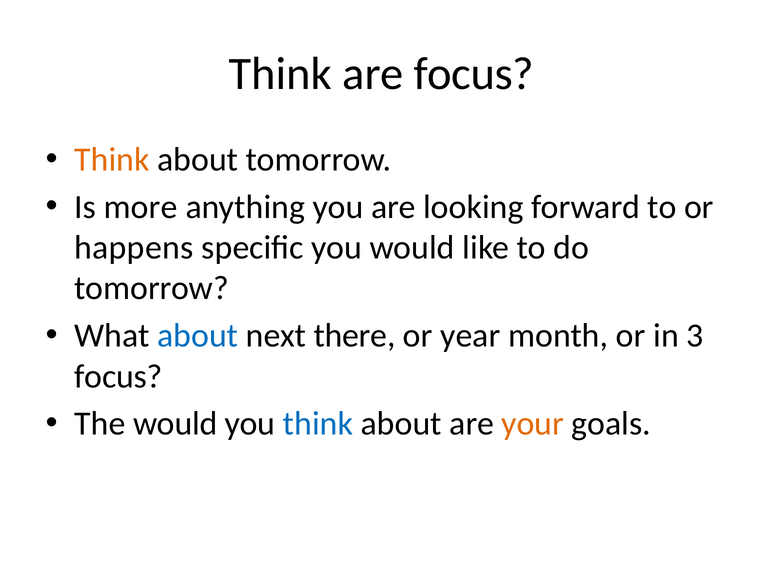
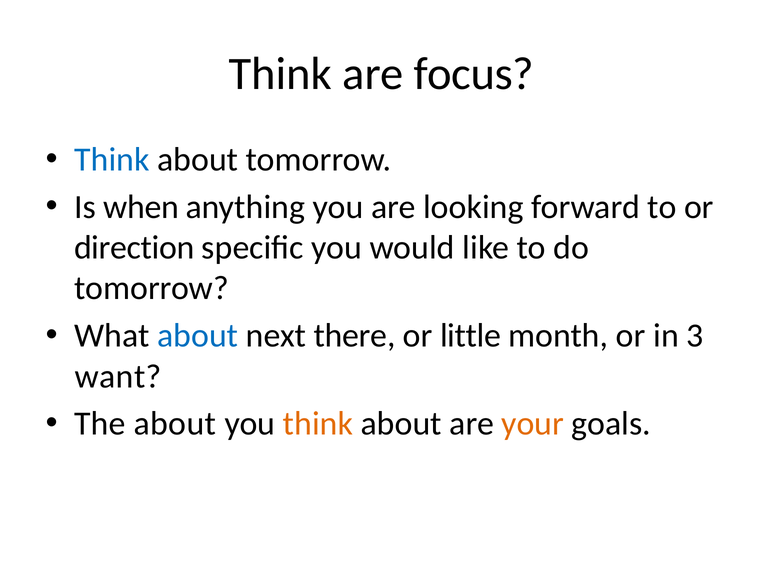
Think at (112, 160) colour: orange -> blue
more: more -> when
happens: happens -> direction
year: year -> little
focus at (118, 377): focus -> want
The would: would -> about
think at (318, 424) colour: blue -> orange
